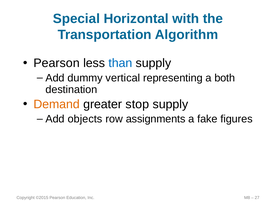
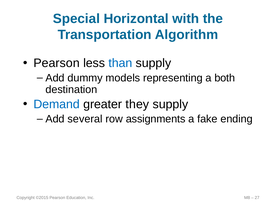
vertical: vertical -> models
Demand colour: orange -> blue
stop: stop -> they
objects: objects -> several
figures: figures -> ending
